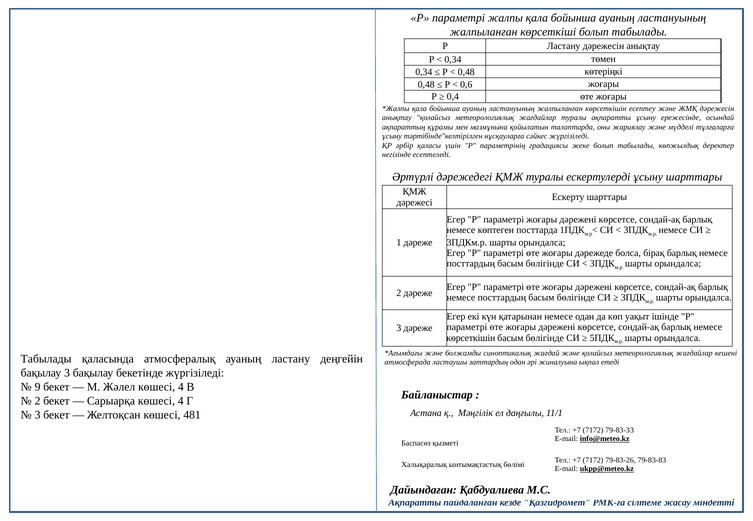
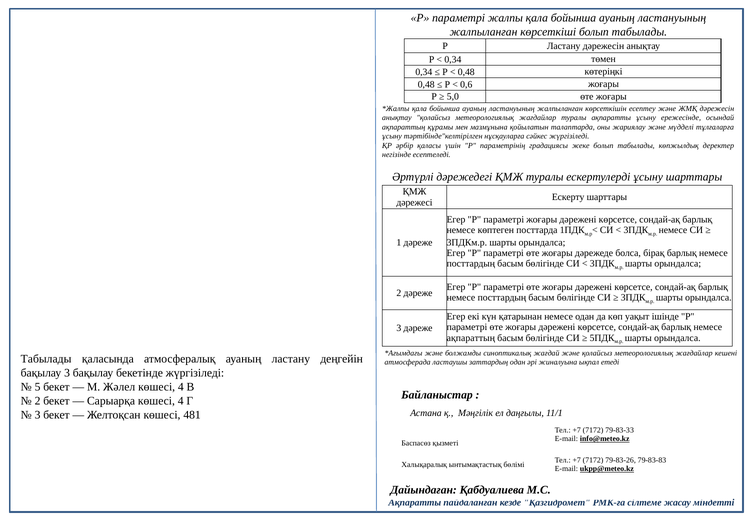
0,4: 0,4 -> 5,0
көрсеткішін at (471, 338): көрсеткішін -> ақпараттың
9: 9 -> 5
